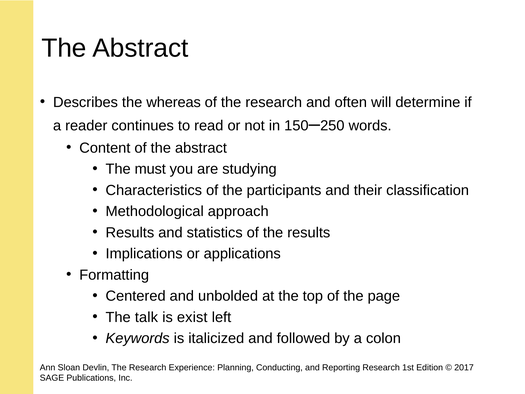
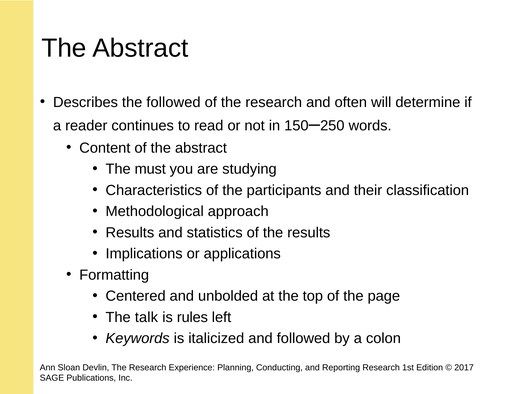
the whereas: whereas -> followed
exist: exist -> rules
